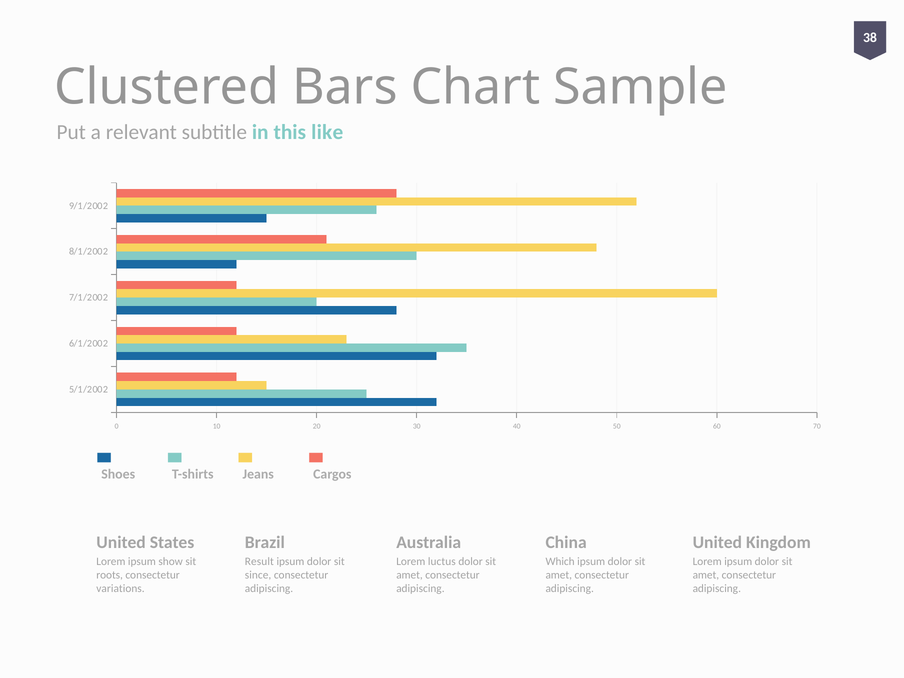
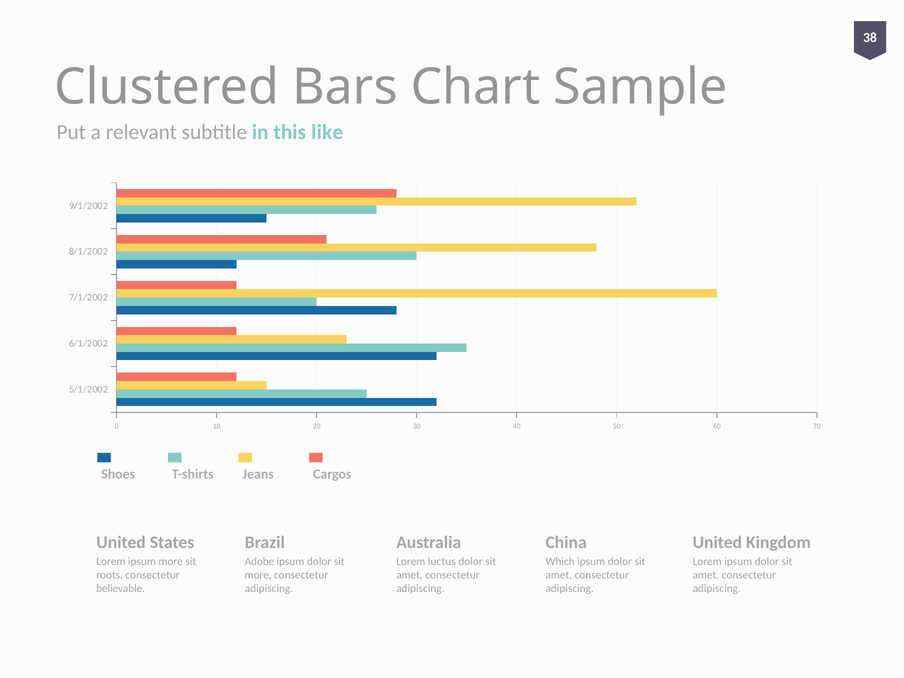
ipsum show: show -> more
Result: Result -> Adobe
since at (258, 575): since -> more
variations: variations -> believable
